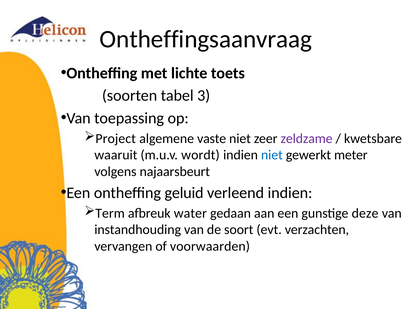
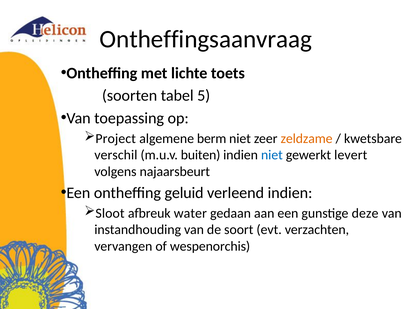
3: 3 -> 5
vaste: vaste -> berm
zeldzame colour: purple -> orange
waaruit: waaruit -> verschil
wordt: wordt -> buiten
meter: meter -> levert
Term: Term -> Sloot
voorwaarden: voorwaarden -> wespenorchis
